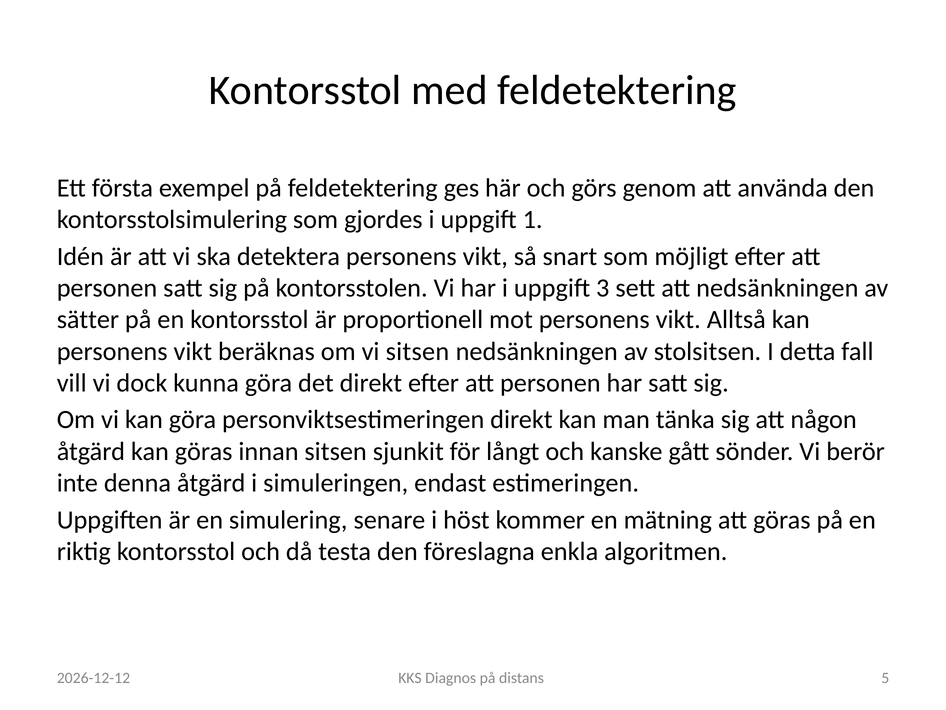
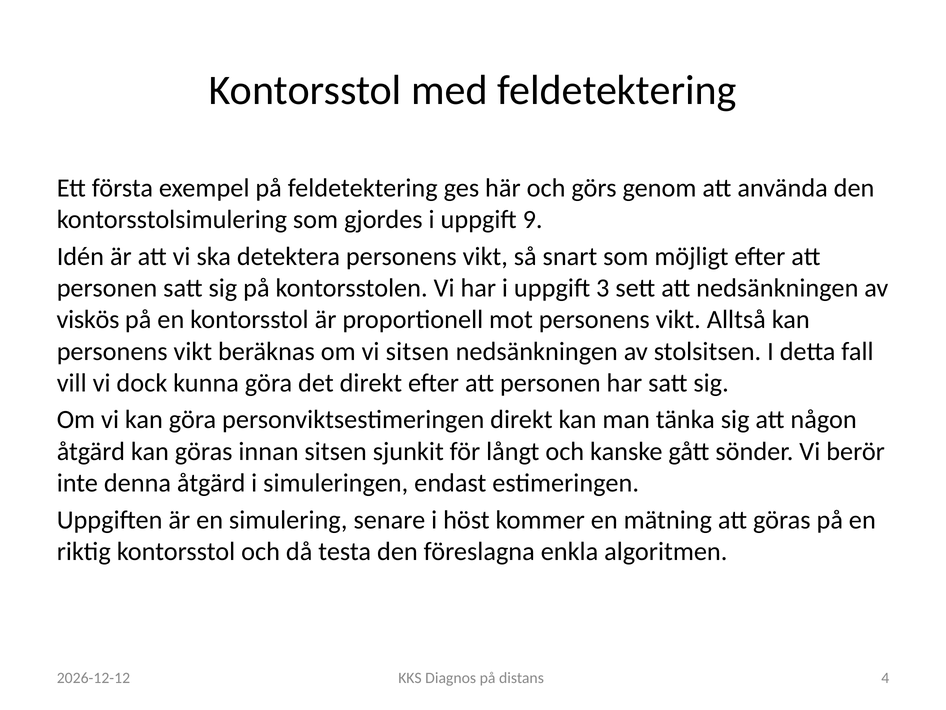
1: 1 -> 9
sätter: sätter -> viskös
5: 5 -> 4
